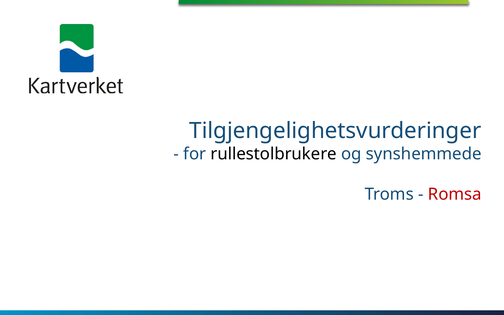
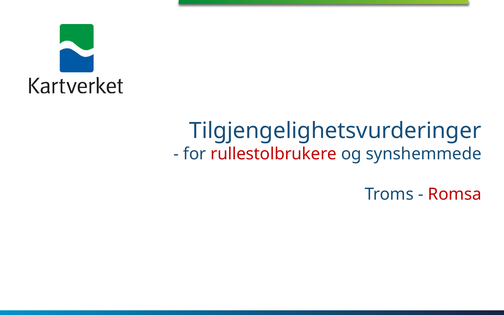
rullestolbrukere colour: black -> red
